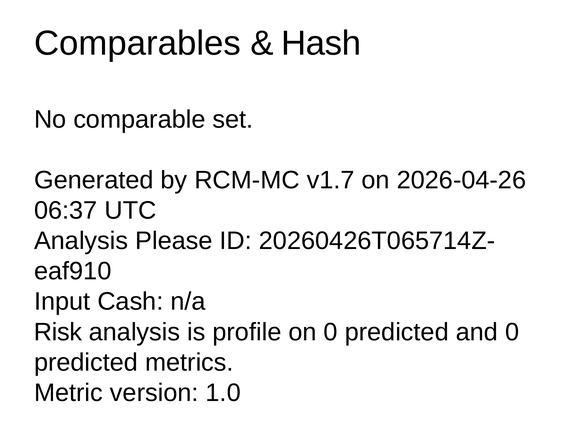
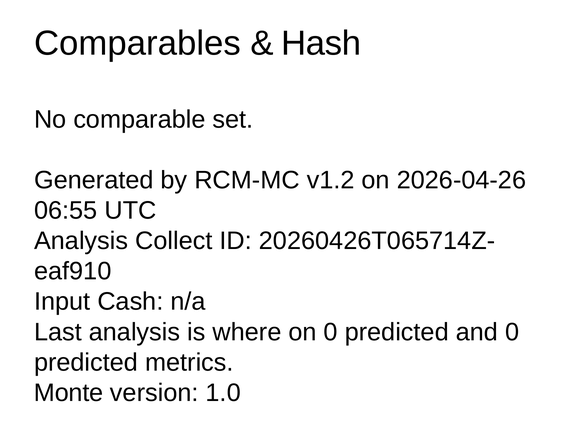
v1.7: v1.7 -> v1.2
06:37: 06:37 -> 06:55
Please: Please -> Collect
Risk: Risk -> Last
profile: profile -> where
Metric: Metric -> Monte
